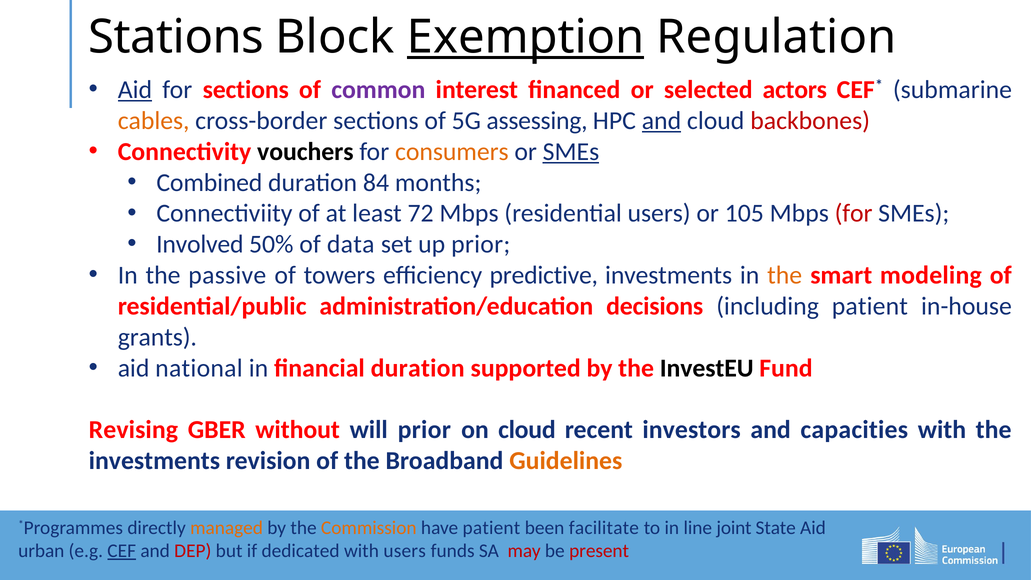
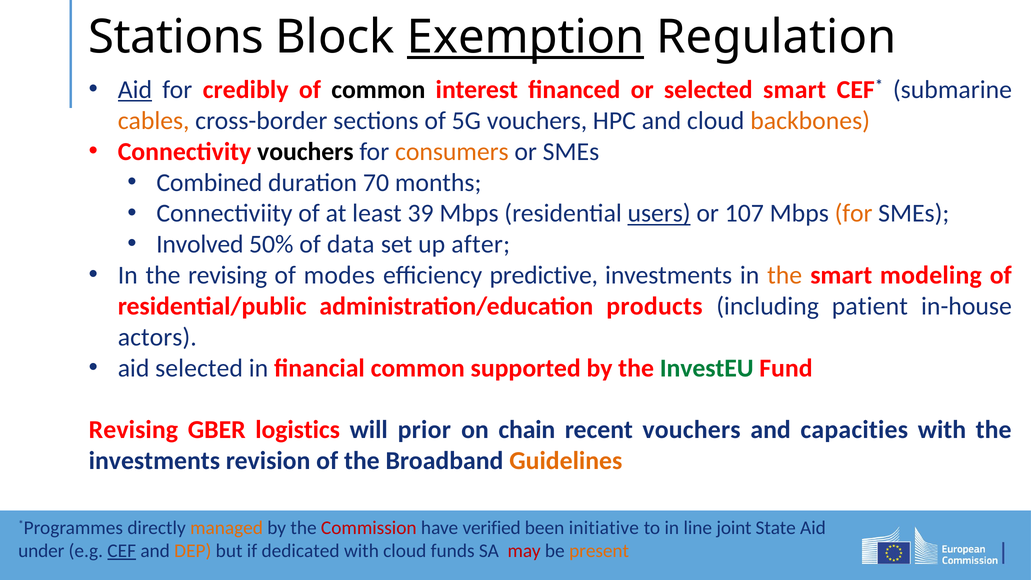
for sections: sections -> credibly
common at (378, 90) colour: purple -> black
selected actors: actors -> smart
5G assessing: assessing -> vouchers
and at (661, 121) underline: present -> none
backbones colour: red -> orange
SMEs at (571, 152) underline: present -> none
84: 84 -> 70
72: 72 -> 39
users at (659, 213) underline: none -> present
105: 105 -> 107
for at (854, 213) colour: red -> orange
up prior: prior -> after
the passive: passive -> revising
towers: towers -> modes
decisions: decisions -> products
grants: grants -> actors
aid national: national -> selected
financial duration: duration -> common
InvestEU colour: black -> green
without: without -> logistics
on cloud: cloud -> chain
recent investors: investors -> vouchers
Commission colour: orange -> red
have patient: patient -> verified
facilitate: facilitate -> initiative
urban: urban -> under
DEP colour: red -> orange
with users: users -> cloud
present colour: red -> orange
